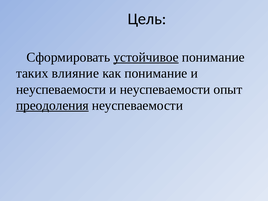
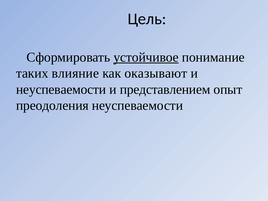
как понимание: понимание -> оказывают
неуспеваемости at (165, 89): неуспеваемости -> представлением
преодоления underline: present -> none
